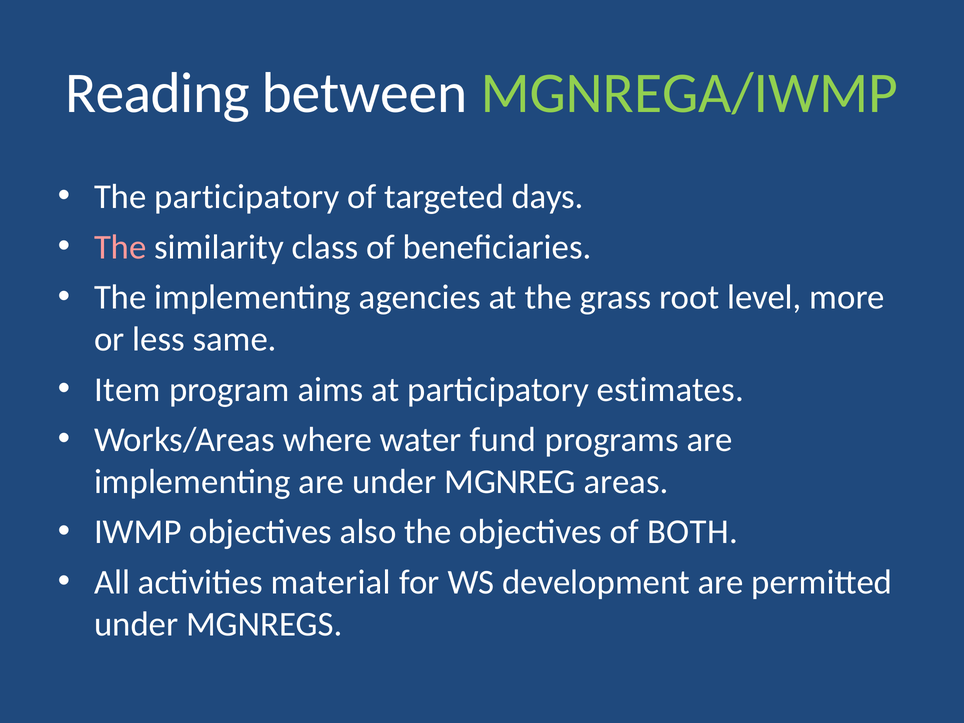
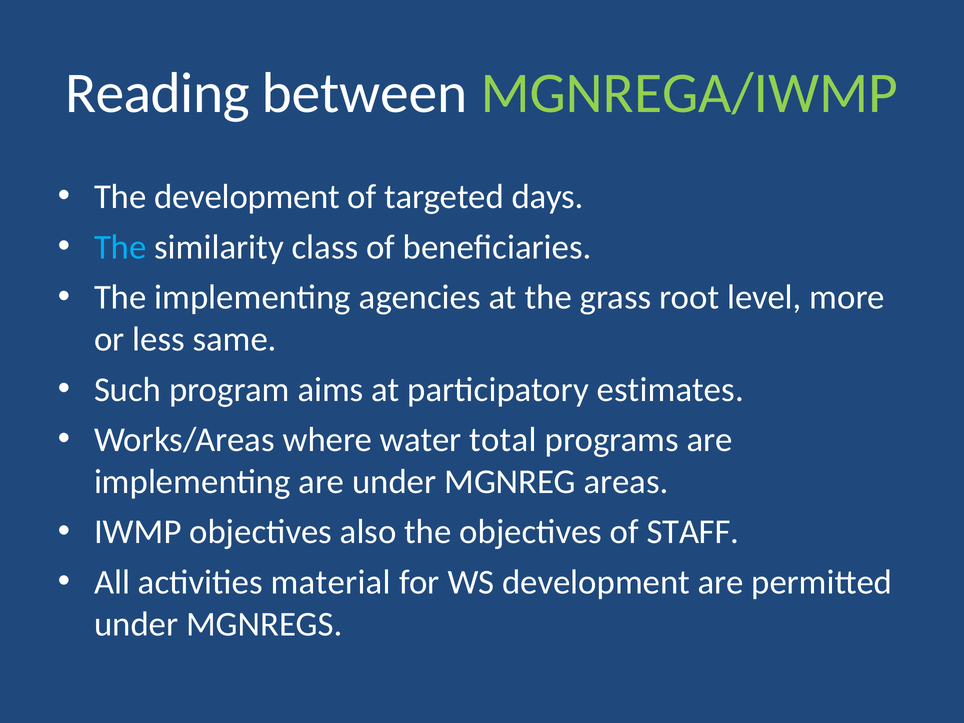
The participatory: participatory -> development
The at (120, 247) colour: pink -> light blue
Item: Item -> Such
fund: fund -> total
BOTH: BOTH -> STAFF
